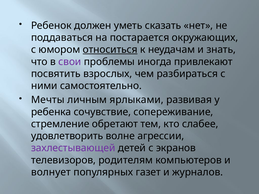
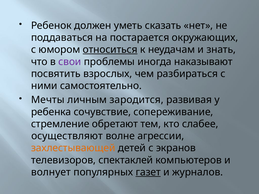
привлекают: привлекают -> наказывают
ярлыками: ярлыками -> зародится
удовлетворить: удовлетворить -> осуществляют
захлестывающей colour: purple -> orange
родителям: родителям -> спектаклей
газет underline: none -> present
